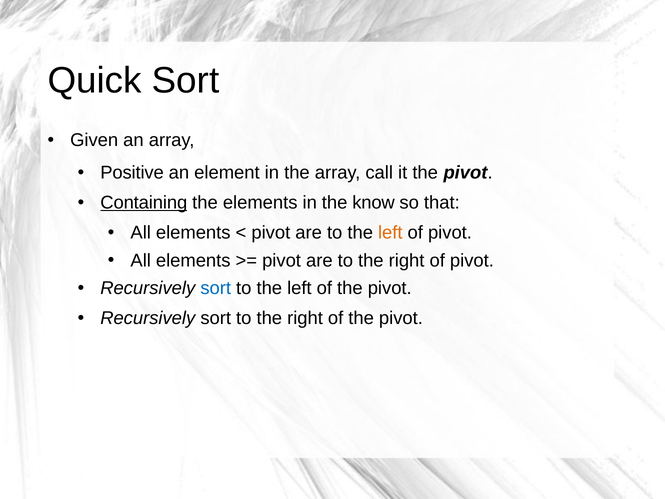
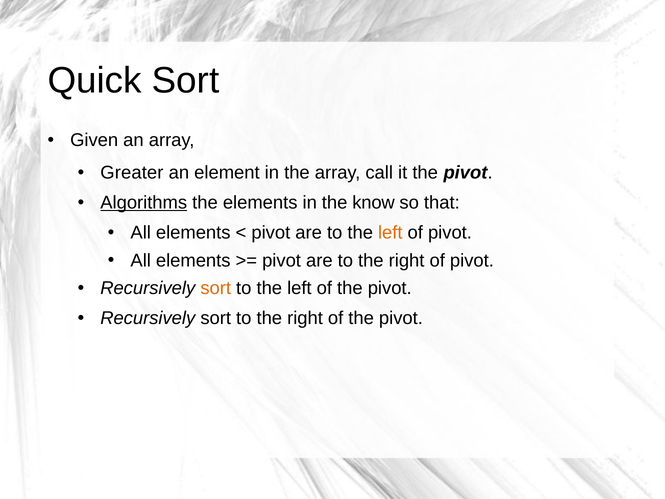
Positive: Positive -> Greater
Containing: Containing -> Algorithms
sort at (216, 288) colour: blue -> orange
